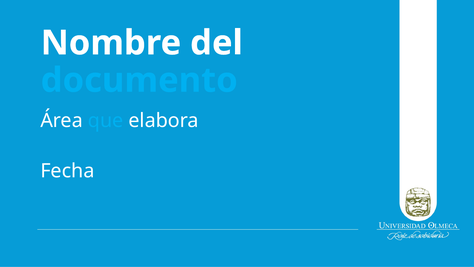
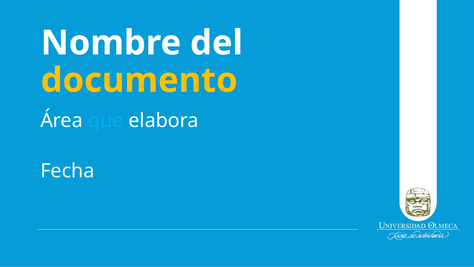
documento colour: light blue -> yellow
